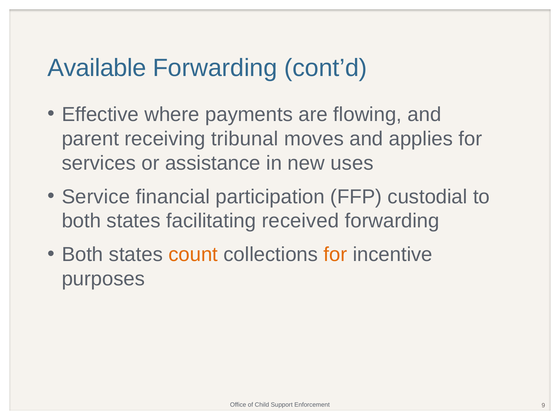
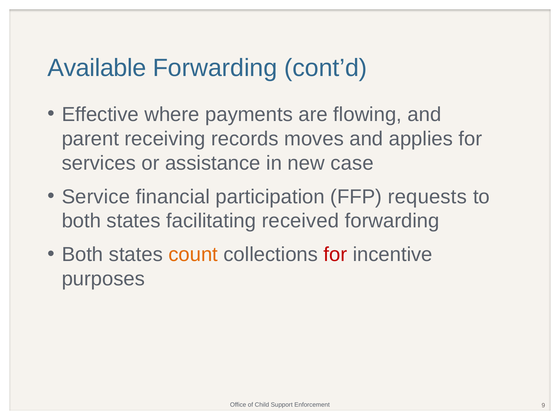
tribunal: tribunal -> records
uses: uses -> case
custodial: custodial -> requests
for at (335, 255) colour: orange -> red
